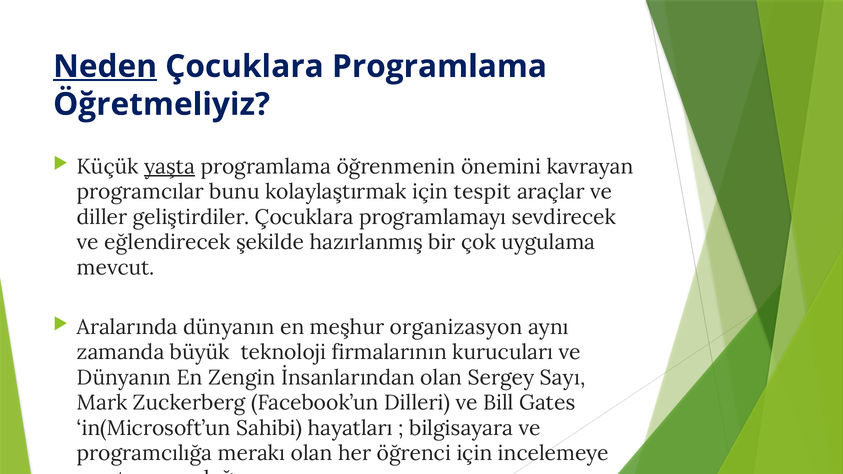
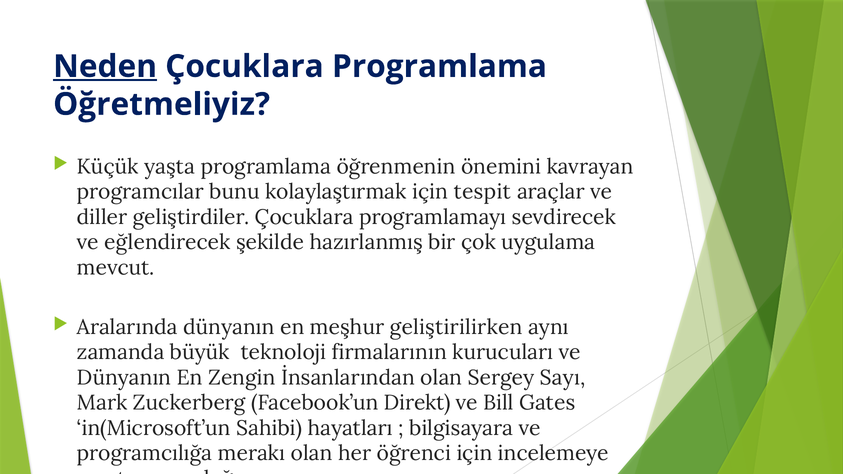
yaşta underline: present -> none
organizasyon: organizasyon -> geliştirilirken
Dilleri: Dilleri -> Direkt
